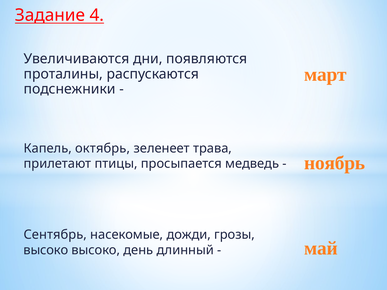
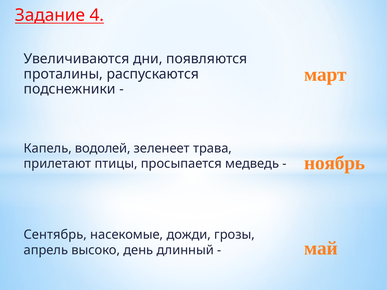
октябрь: октябрь -> водолей
высоко at (46, 250): высоко -> апрель
